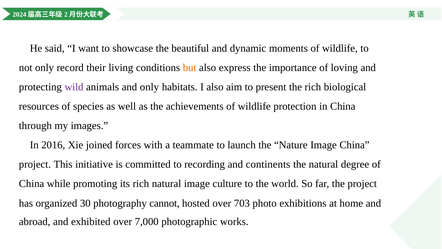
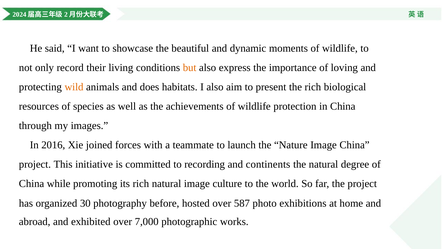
wild colour: purple -> orange
and only: only -> does
cannot: cannot -> before
703: 703 -> 587
